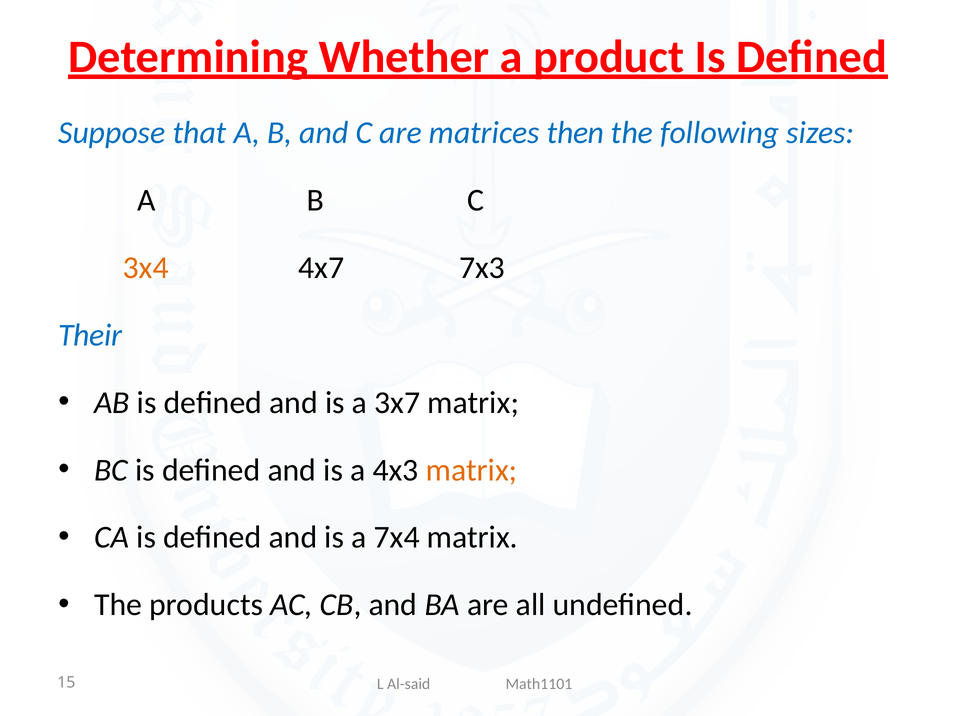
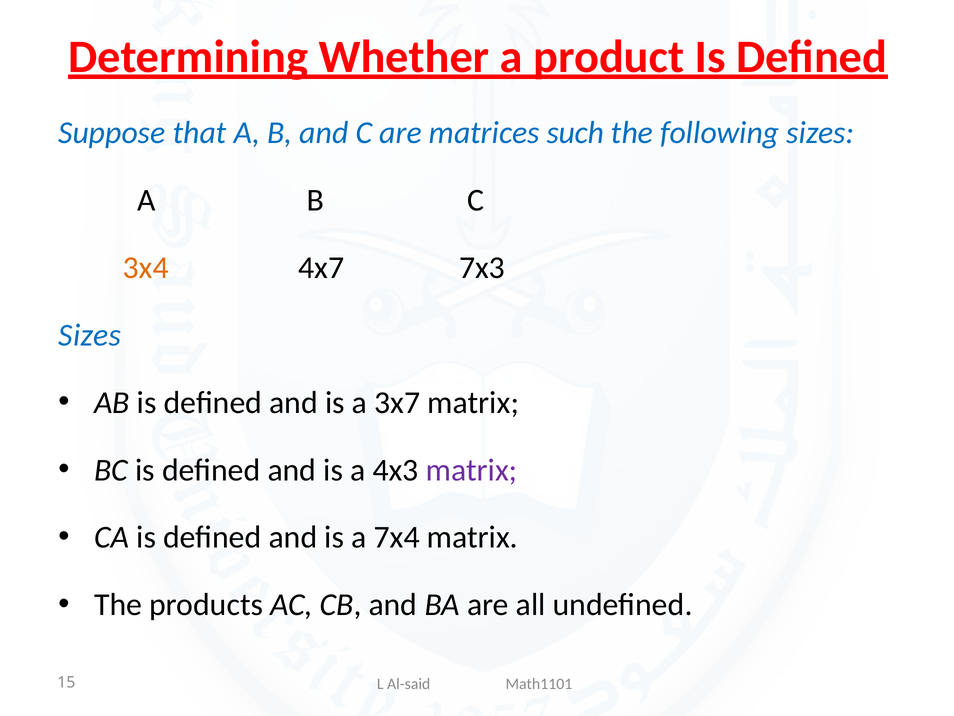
then: then -> such
Their at (90, 335): Their -> Sizes
matrix at (472, 470) colour: orange -> purple
